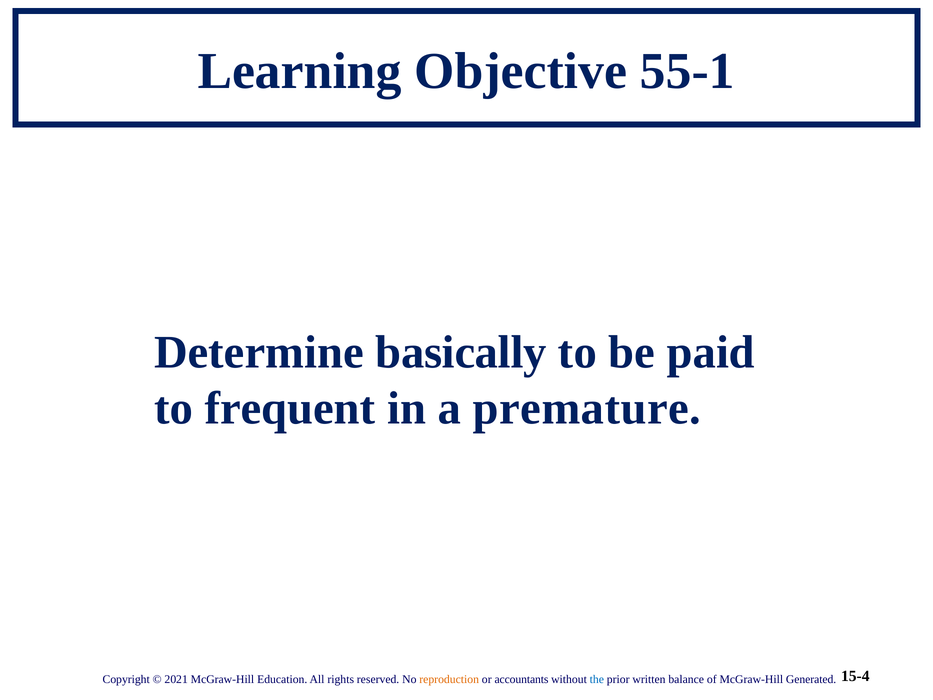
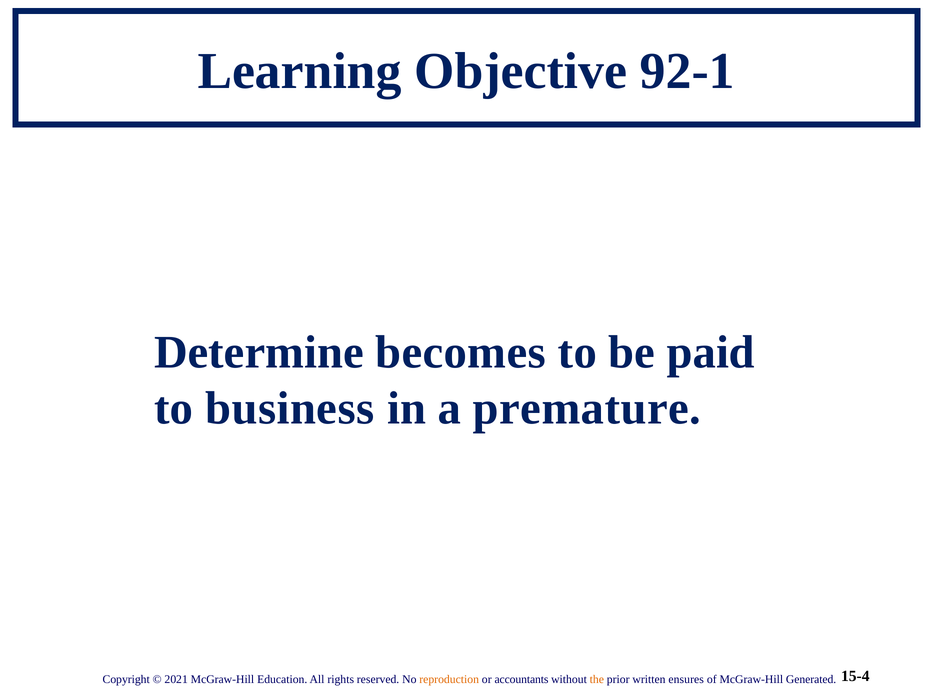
55-1: 55-1 -> 92-1
basically: basically -> becomes
frequent: frequent -> business
the colour: blue -> orange
balance: balance -> ensures
